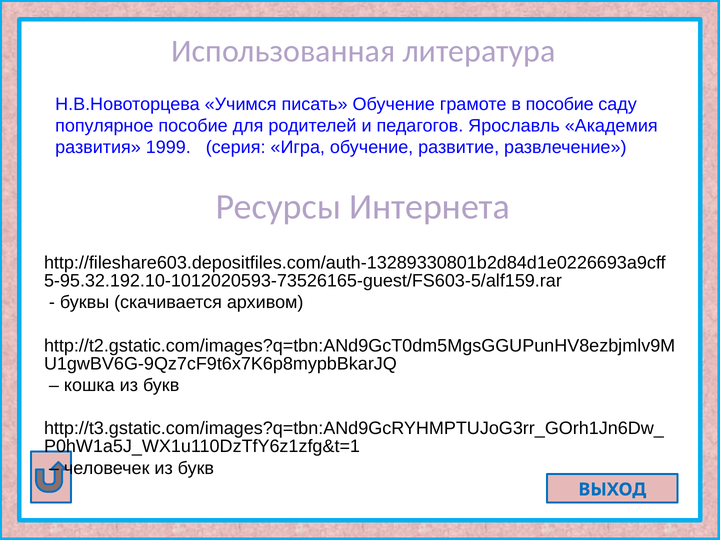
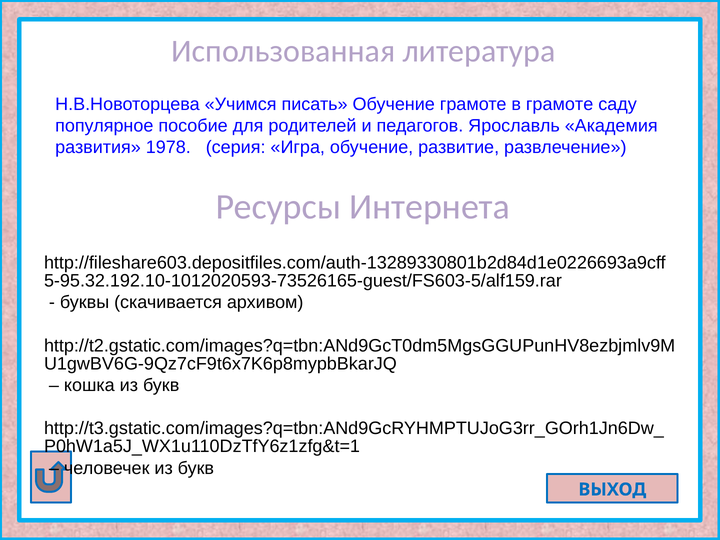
в пособие: пособие -> грамоте
1999: 1999 -> 1978
